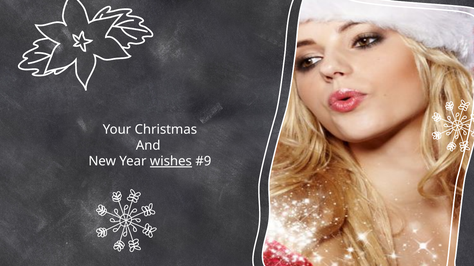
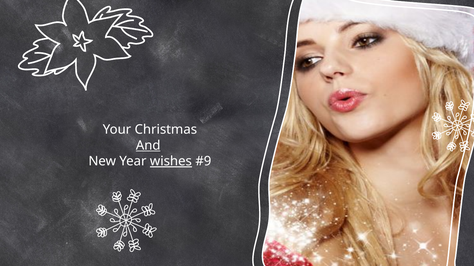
And underline: none -> present
